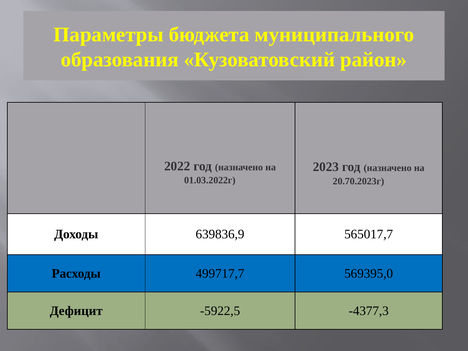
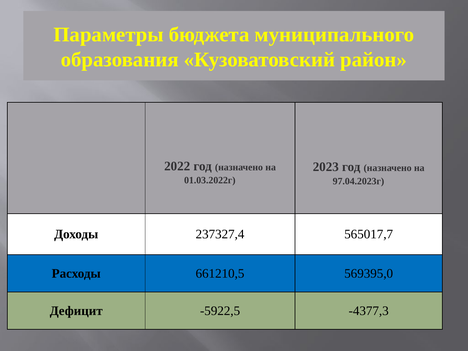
20.70.2023г: 20.70.2023г -> 97.04.2023г
639836,9: 639836,9 -> 237327,4
499717,7: 499717,7 -> 661210,5
